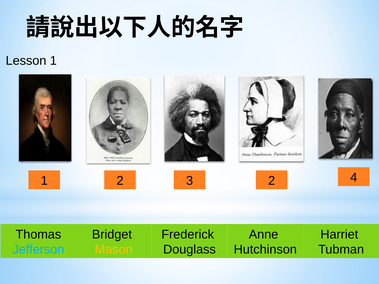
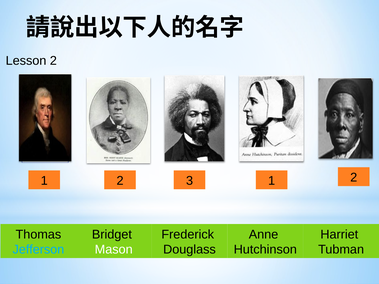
Lesson 1: 1 -> 2
1 2: 2 -> 1
2 4: 4 -> 2
Mason colour: yellow -> white
